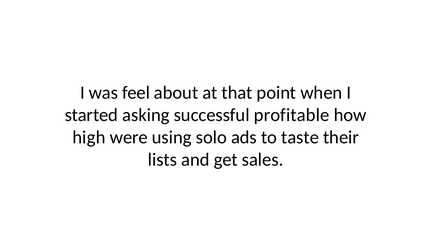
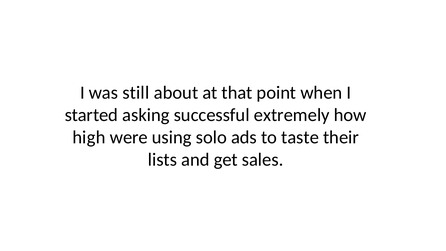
feel: feel -> still
profitable: profitable -> extremely
